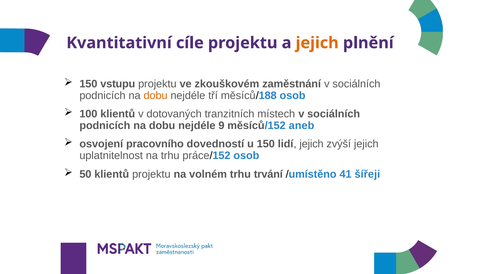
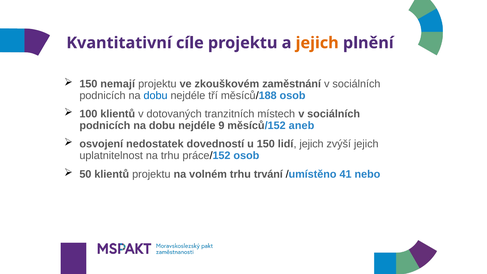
vstupu: vstupu -> nemají
dobu at (156, 95) colour: orange -> blue
pracovního: pracovního -> nedostatek
šířeji: šířeji -> nebo
